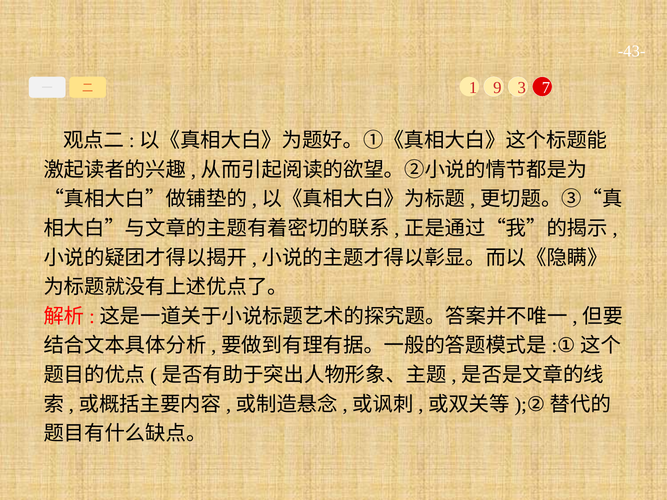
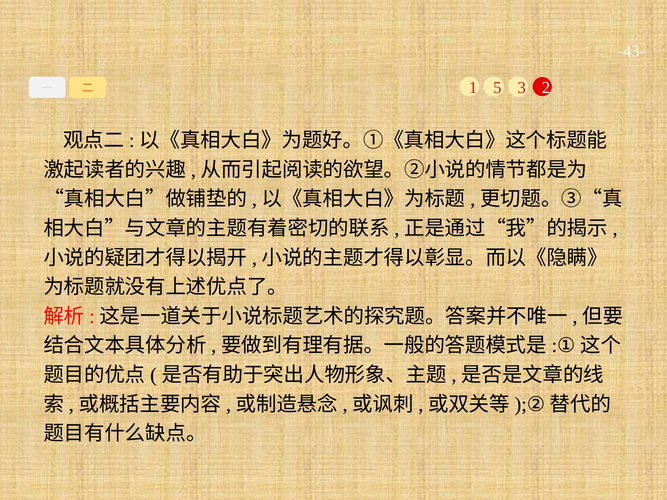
9: 9 -> 5
7: 7 -> 2
